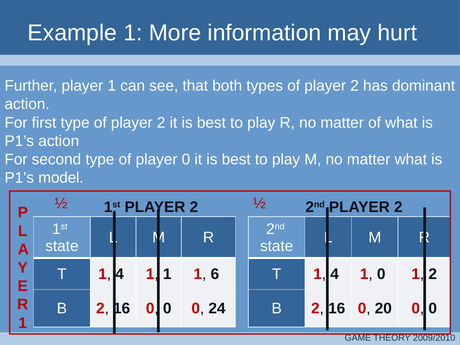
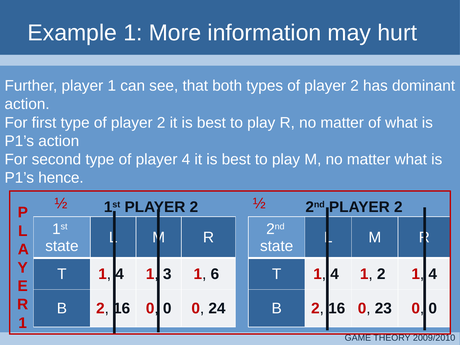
player 0: 0 -> 4
model: model -> hence
1 at (167, 274): 1 -> 3
1 0: 0 -> 2
2 at (433, 274): 2 -> 4
20: 20 -> 23
